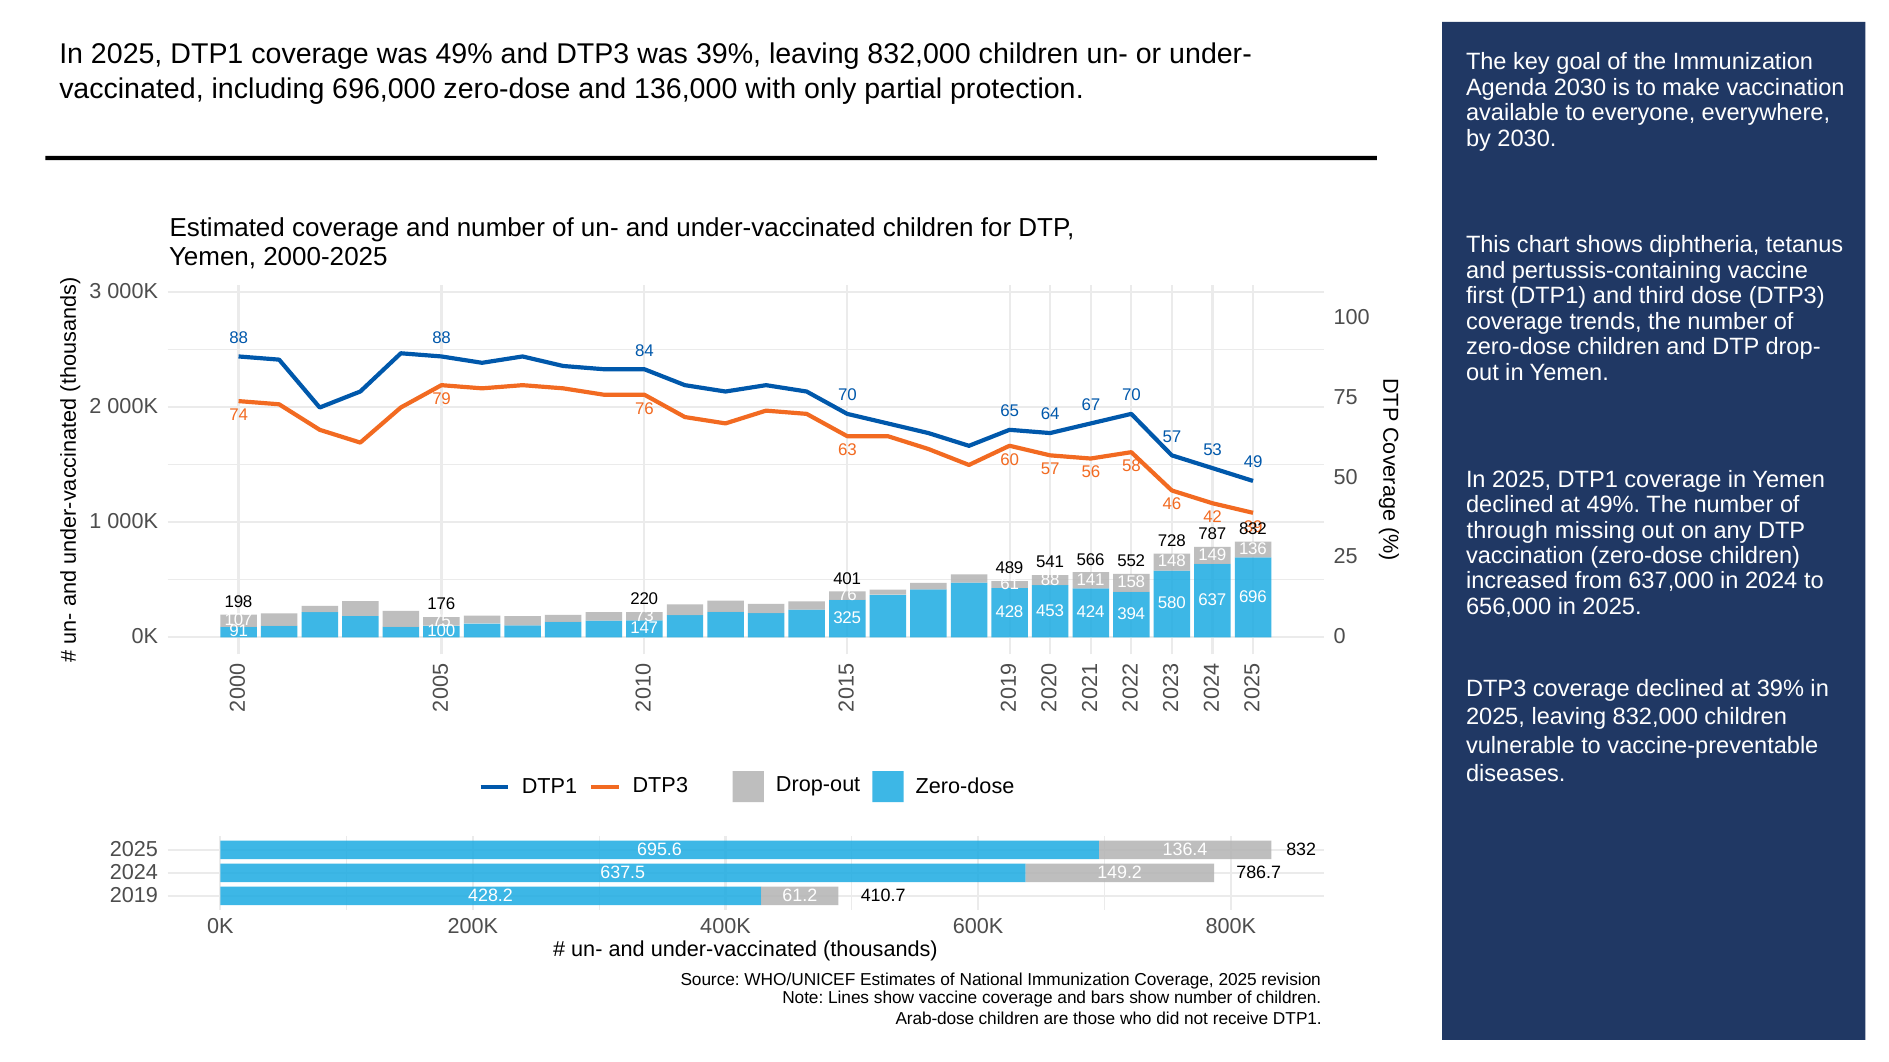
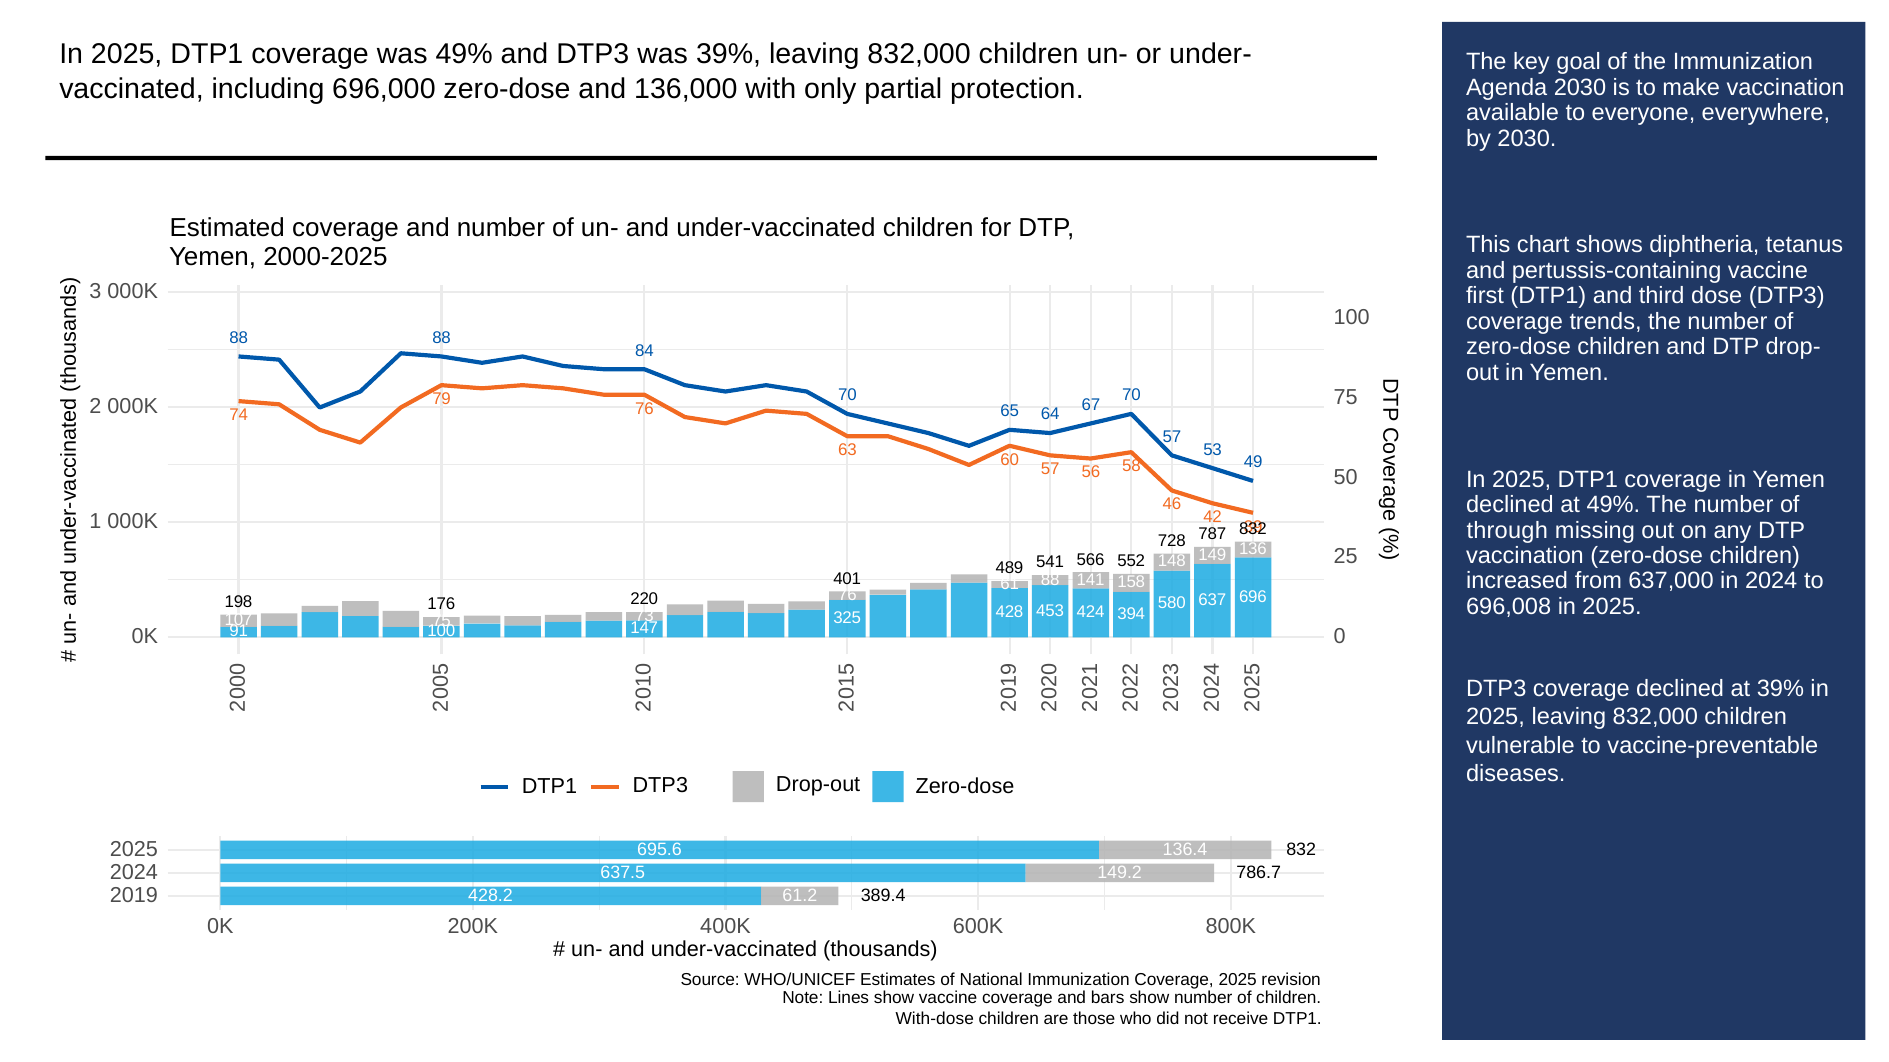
656,000: 656,000 -> 696,008
410.7: 410.7 -> 389.4
Arab-dose: Arab-dose -> With-dose
